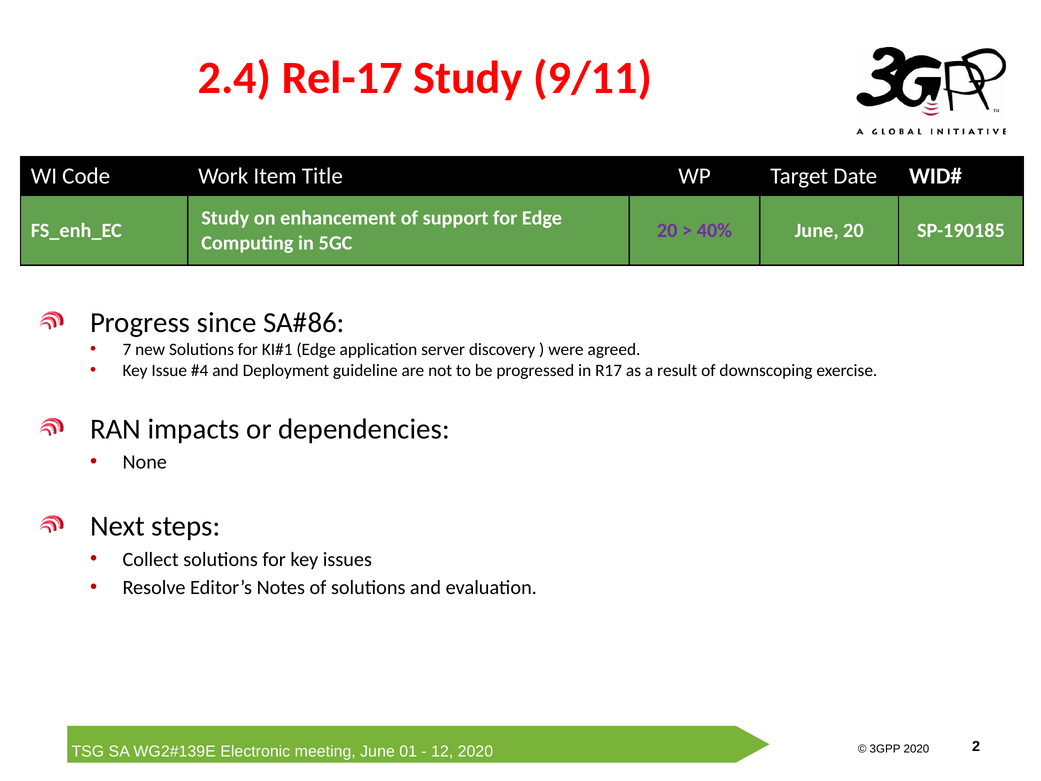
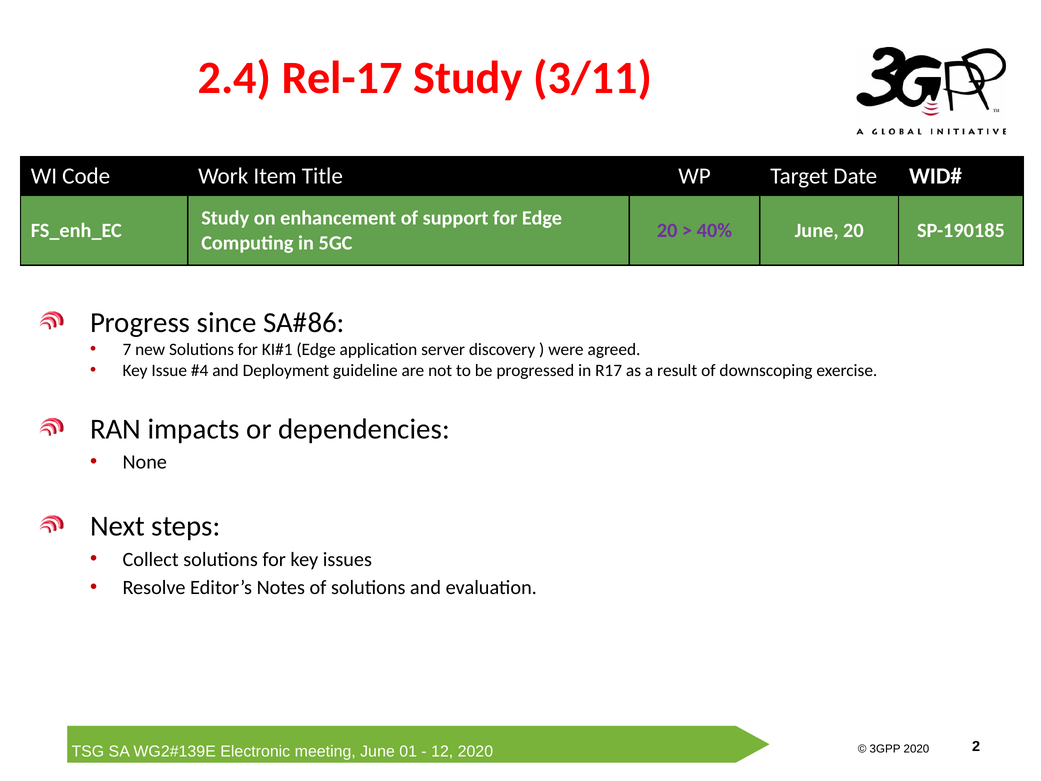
9/11: 9/11 -> 3/11
